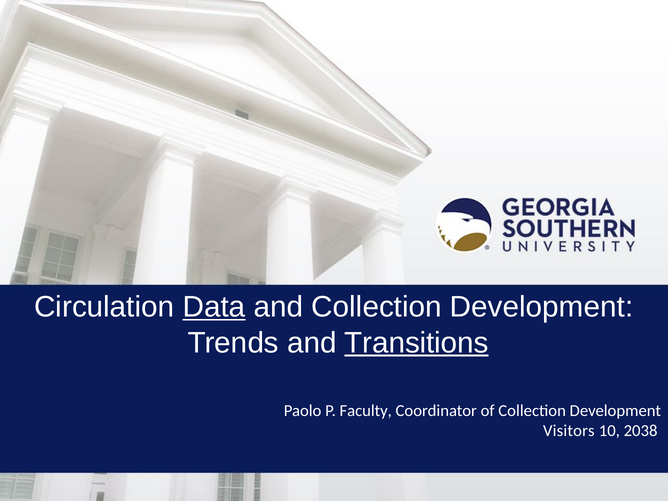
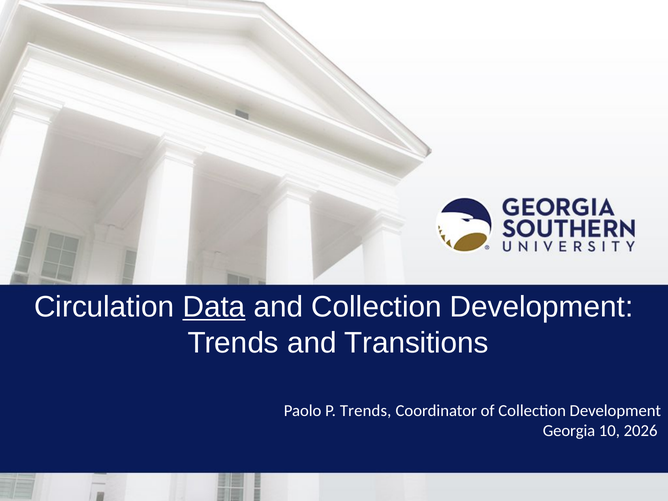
Transitions underline: present -> none
P Faculty: Faculty -> Trends
Visitors: Visitors -> Georgia
2038: 2038 -> 2026
